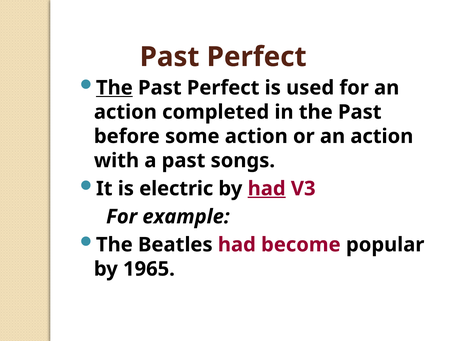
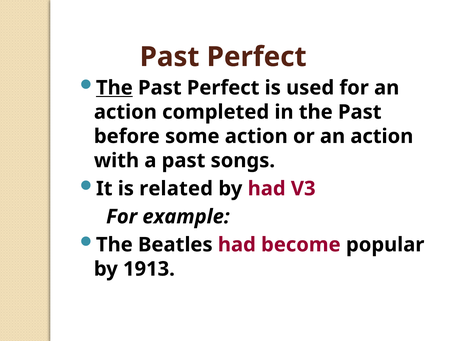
electric: electric -> related
had at (267, 188) underline: present -> none
1965: 1965 -> 1913
